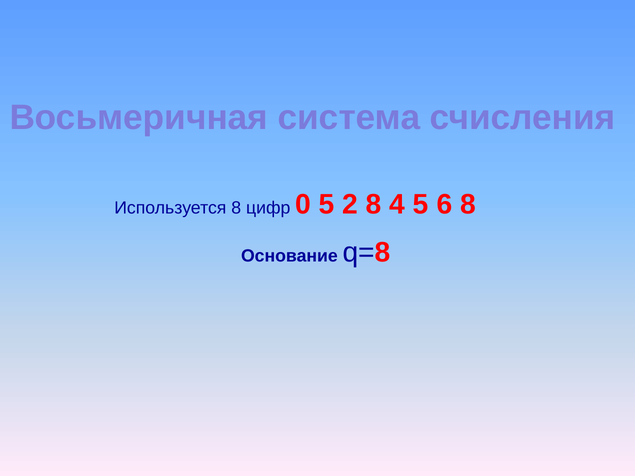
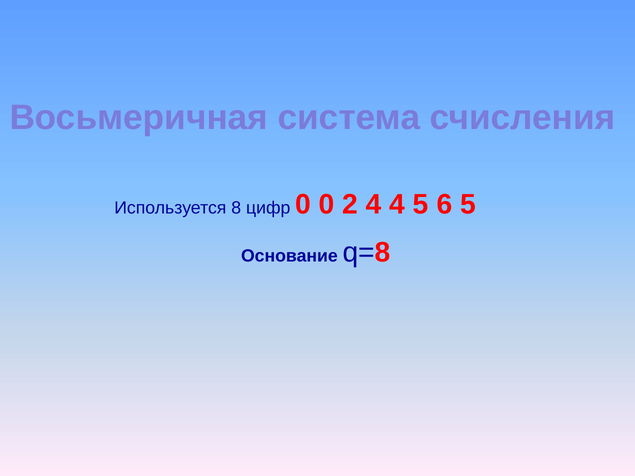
0 5: 5 -> 0
2 8: 8 -> 4
6 8: 8 -> 5
